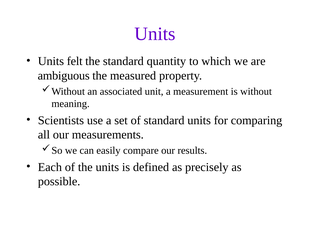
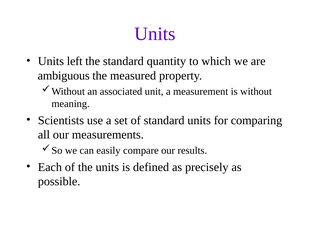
felt: felt -> left
